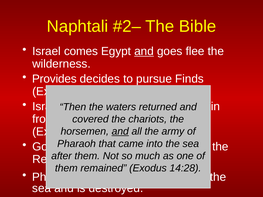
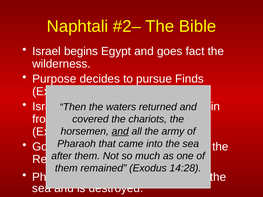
comes: comes -> begins
and at (144, 51) underline: present -> none
flee: flee -> fact
Provides: Provides -> Purpose
